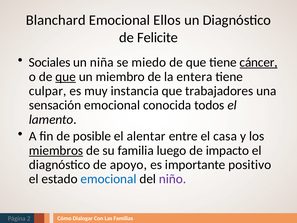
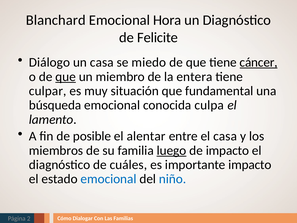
Ellos: Ellos -> Hora
Sociales: Sociales -> Diálogo
un niña: niña -> casa
instancia: instancia -> situación
trabajadores: trabajadores -> fundamental
sensación: sensación -> búsqueda
todos: todos -> culpa
miembros underline: present -> none
luego underline: none -> present
apoyo: apoyo -> cuáles
importante positivo: positivo -> impacto
niño colour: purple -> blue
